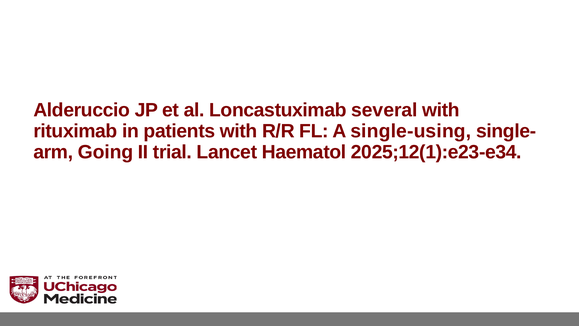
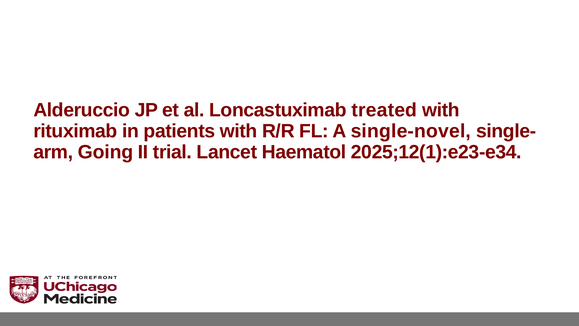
several: several -> treated
single-using: single-using -> single-novel
